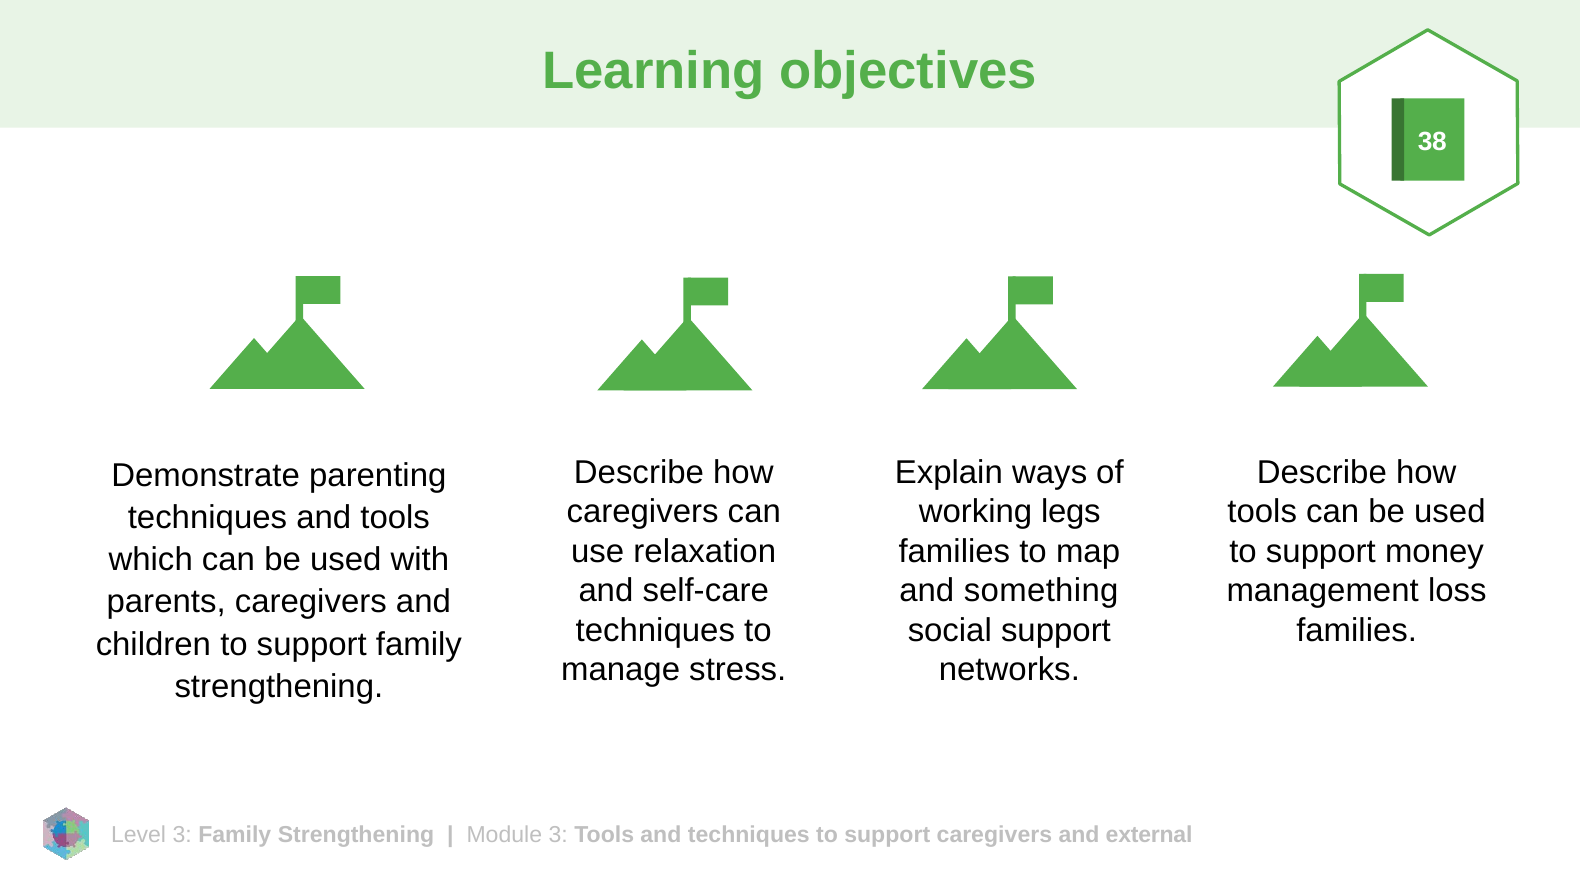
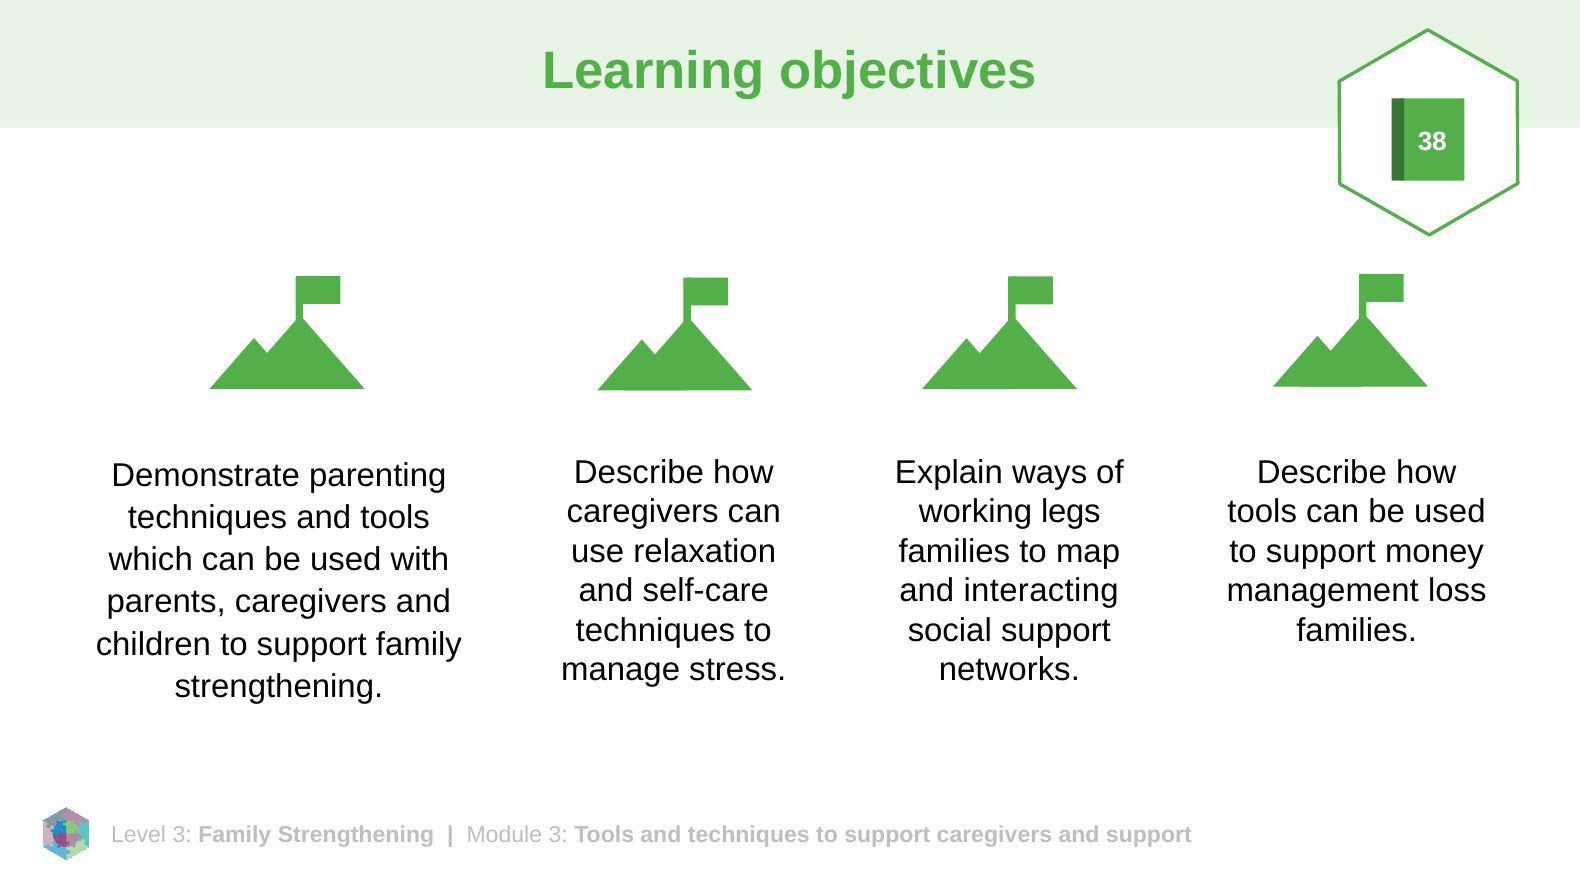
something: something -> interacting
and external: external -> support
